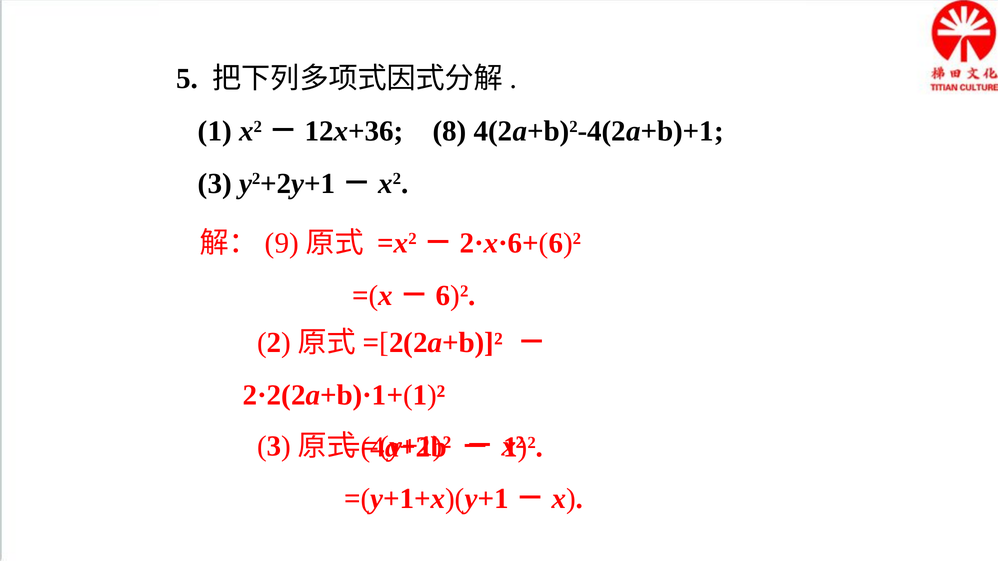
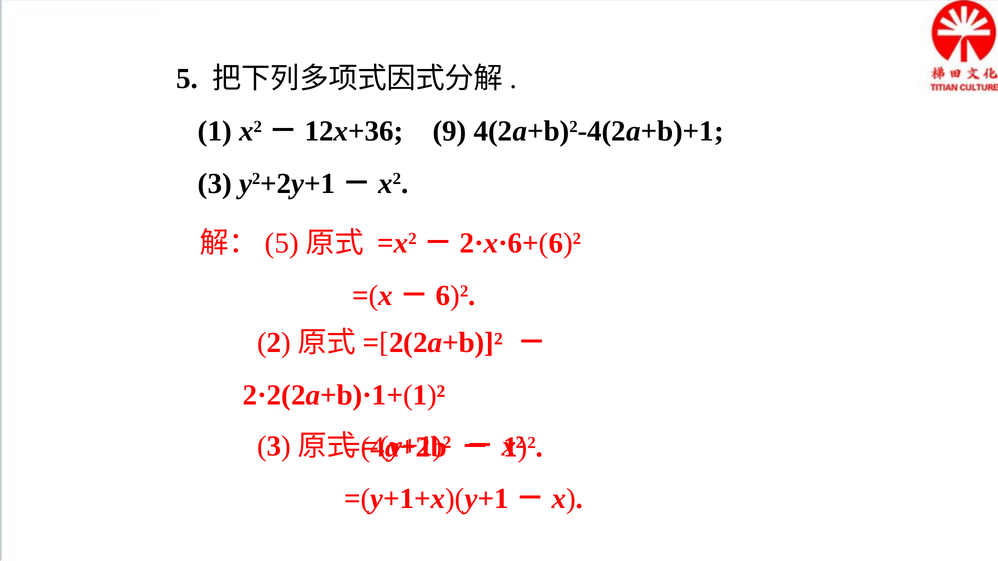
8: 8 -> 9
9 at (282, 244): 9 -> 5
